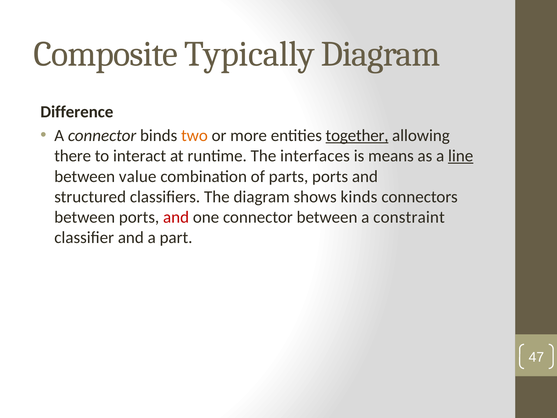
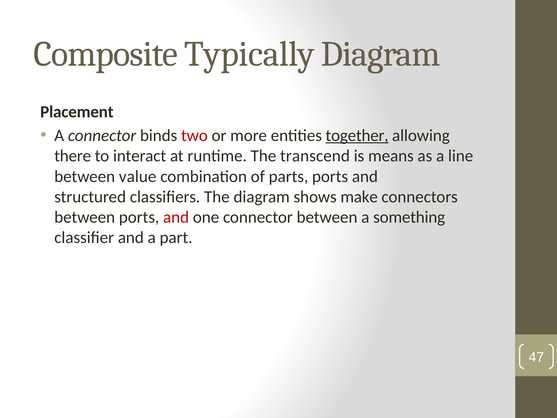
Difference: Difference -> Placement
two colour: orange -> red
interfaces: interfaces -> transcend
line underline: present -> none
kinds: kinds -> make
constraint: constraint -> something
